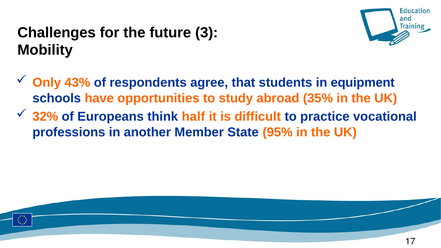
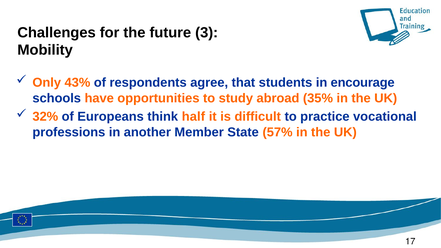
equipment: equipment -> encourage
95%: 95% -> 57%
